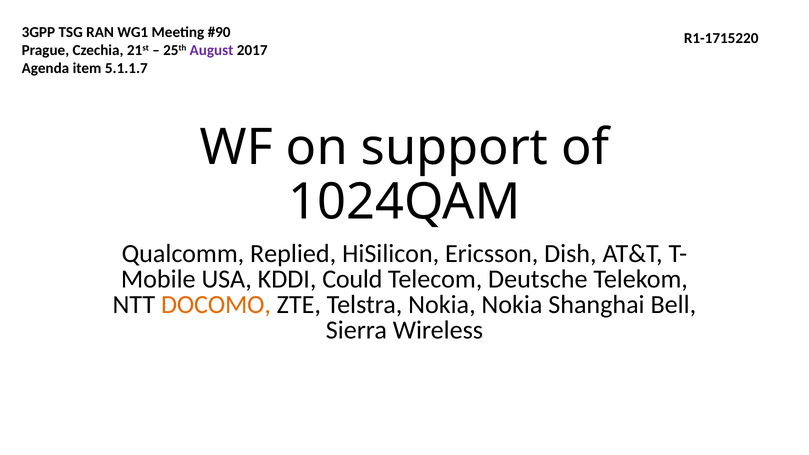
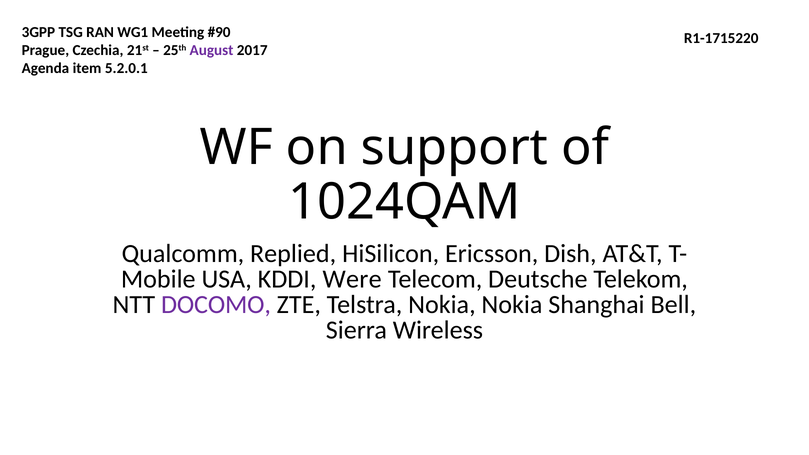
5.1.1.7: 5.1.1.7 -> 5.2.0.1
Could: Could -> Were
DOCOMO colour: orange -> purple
